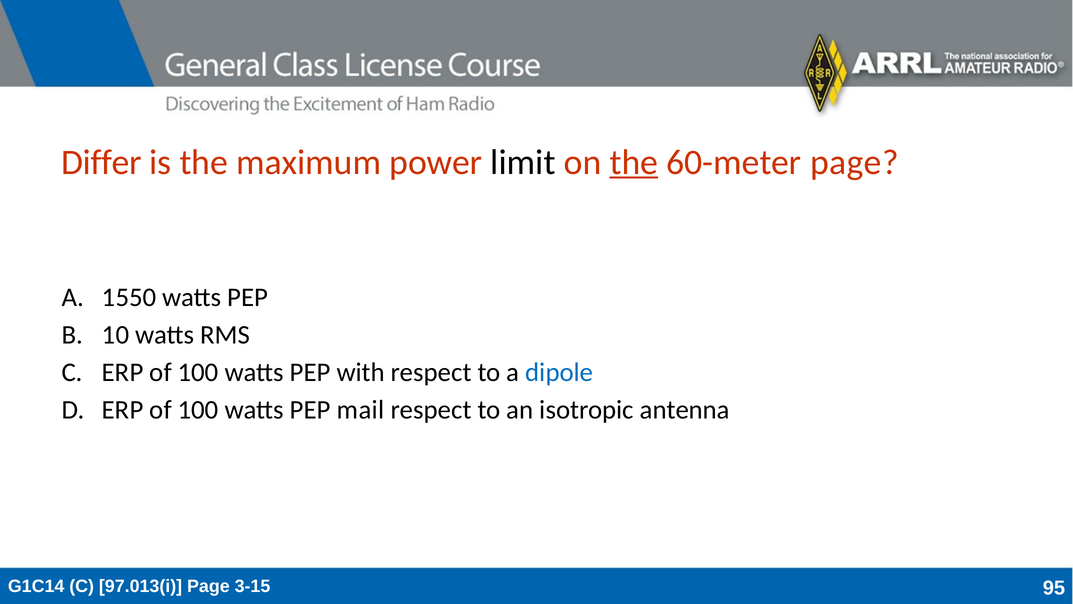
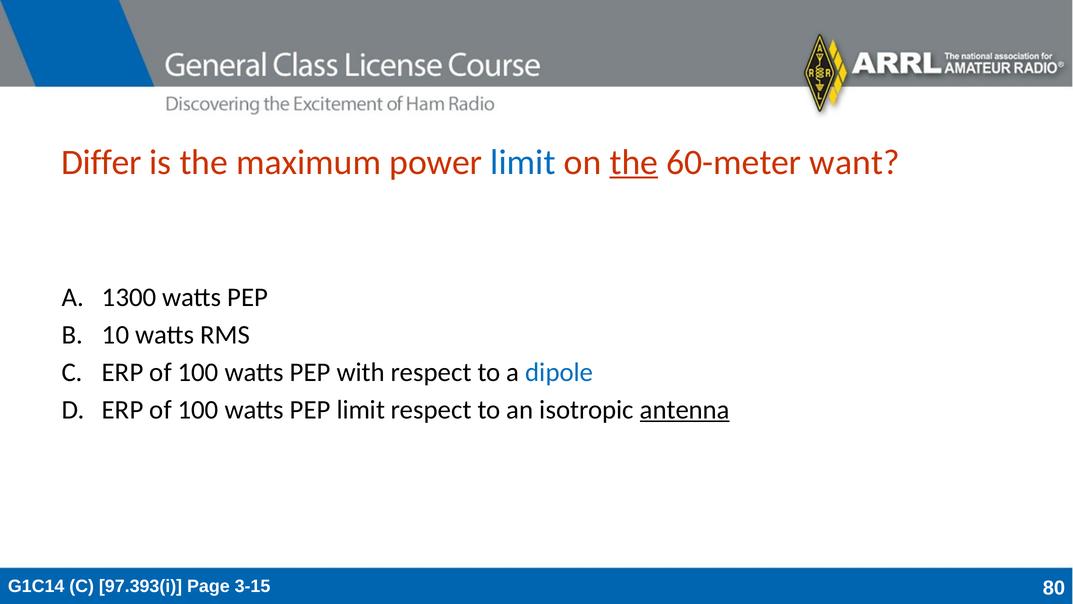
limit at (523, 162) colour: black -> blue
60-meter page: page -> want
1550: 1550 -> 1300
PEP mail: mail -> limit
antenna underline: none -> present
97.013(i: 97.013(i -> 97.393(i
95: 95 -> 80
